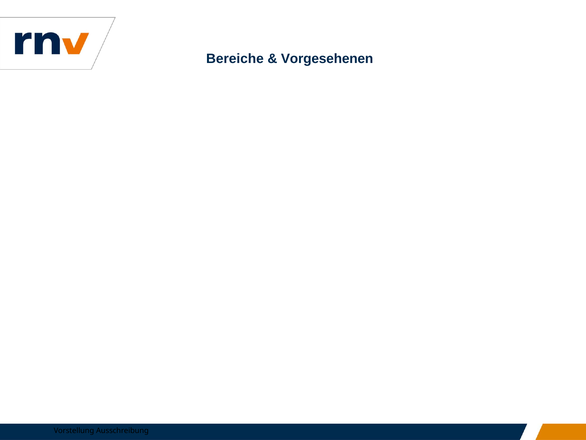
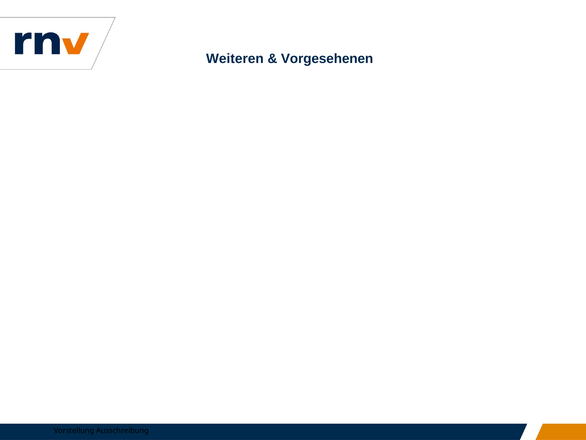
Bereiche: Bereiche -> Weiteren
